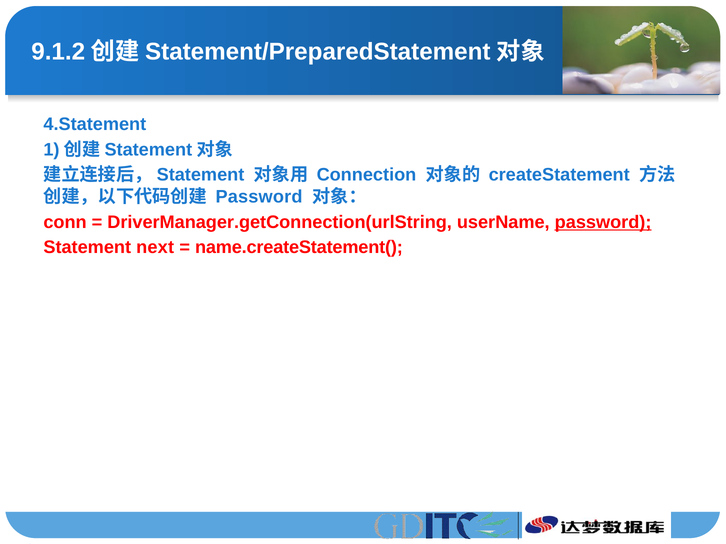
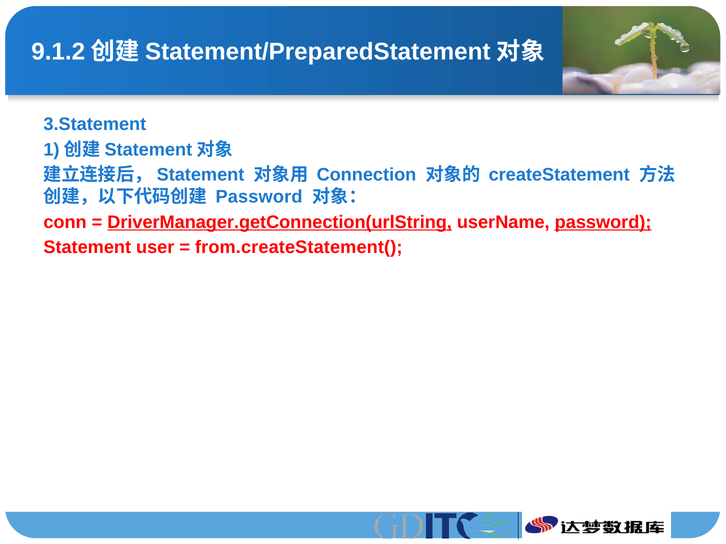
4.Statement: 4.Statement -> 3.Statement
DriverManager.getConnection(urlString underline: none -> present
next: next -> user
name.createStatement(: name.createStatement( -> from.createStatement(
